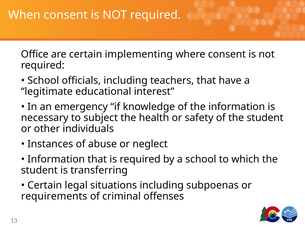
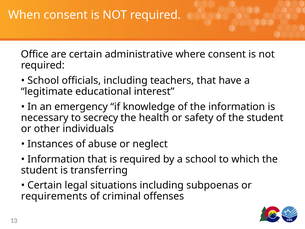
implementing: implementing -> administrative
subject: subject -> secrecy
